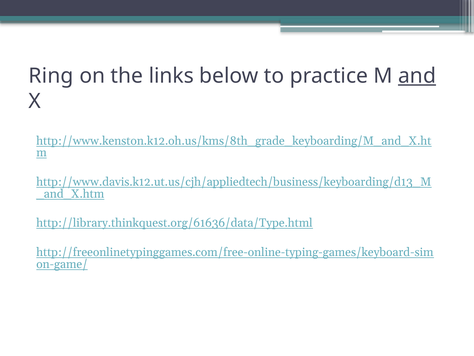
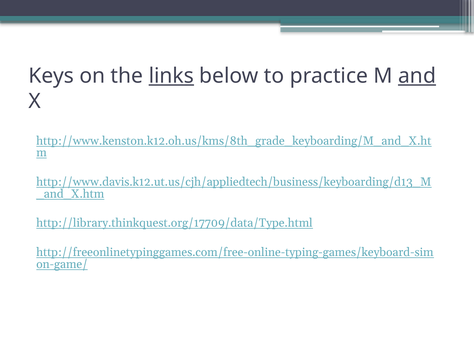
Ring: Ring -> Keys
links underline: none -> present
http://library.thinkquest.org/61636/data/Type.html: http://library.thinkquest.org/61636/data/Type.html -> http://library.thinkquest.org/17709/data/Type.html
